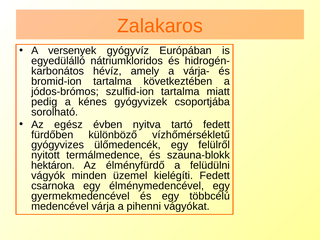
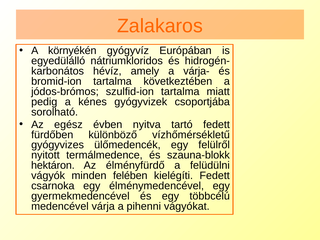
versenyek: versenyek -> környékén
üzemel: üzemel -> felében
